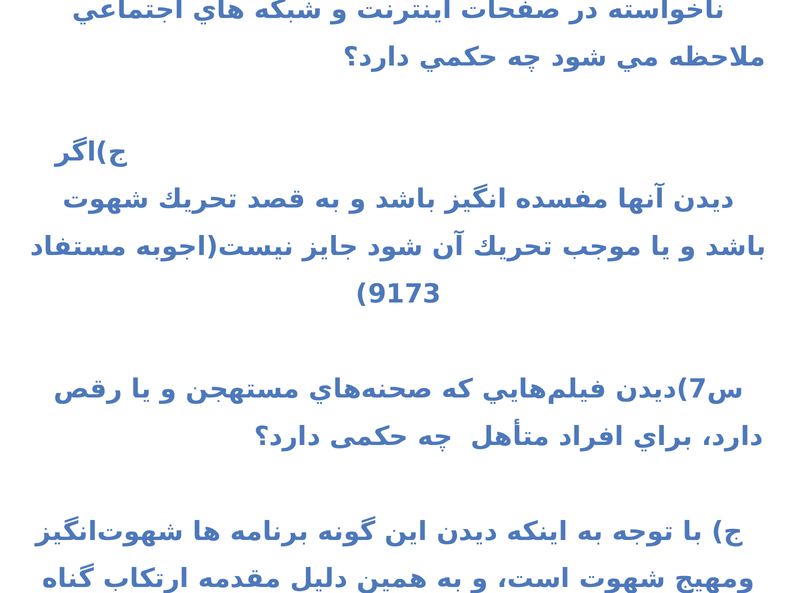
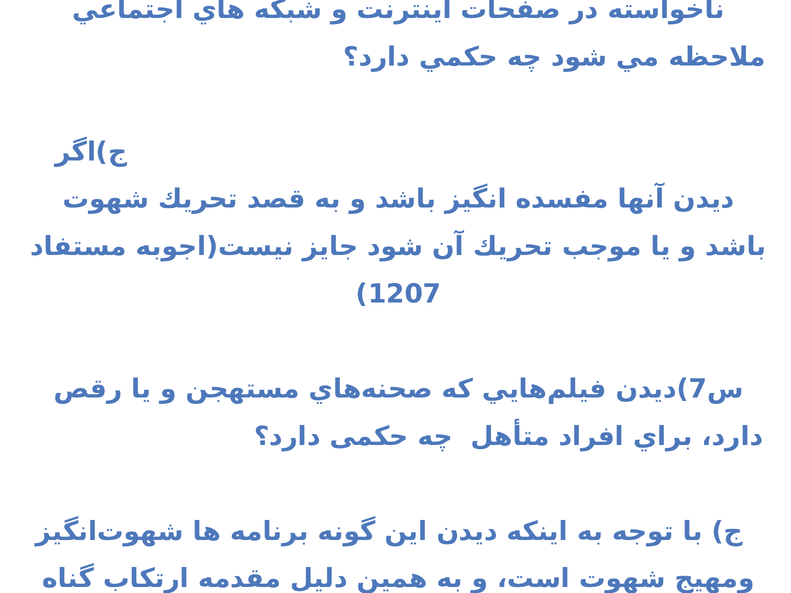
9173: 9173 -> 1207
